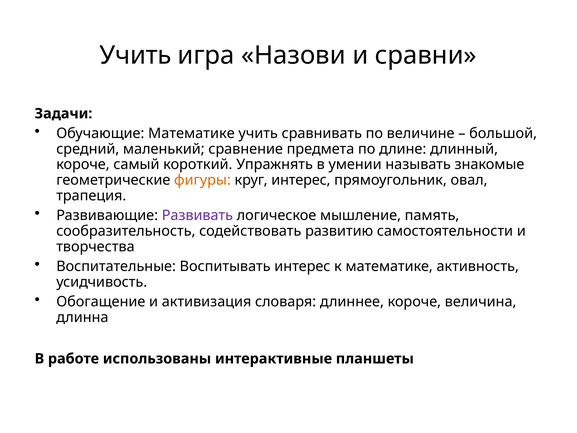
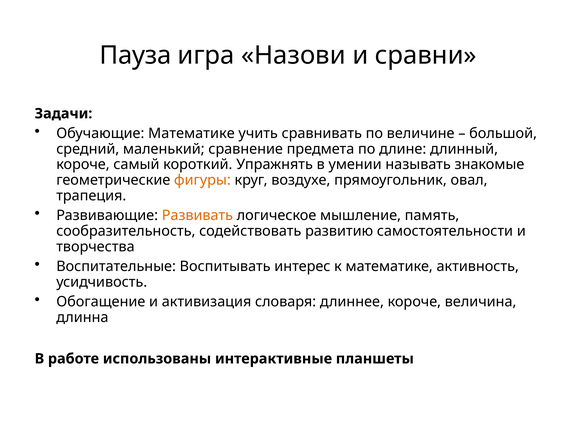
Учить at (135, 55): Учить -> Пауза
круг интерес: интерес -> воздухе
Развивать colour: purple -> orange
